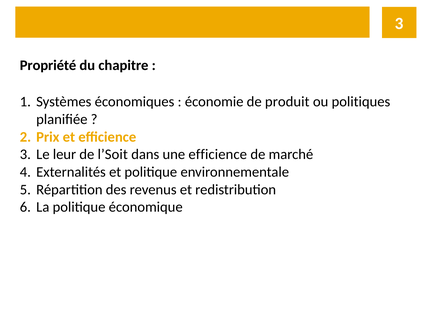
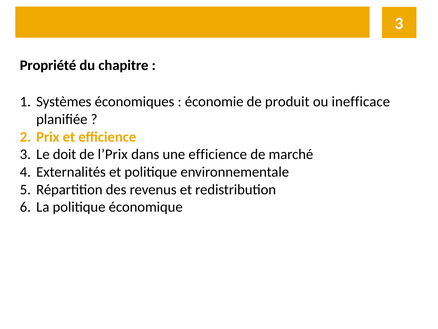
politiques: politiques -> inefficace
leur: leur -> doit
l’Soit: l’Soit -> l’Prix
